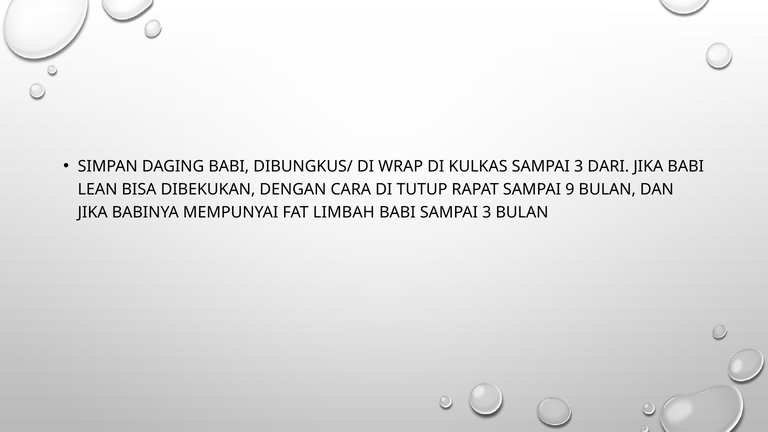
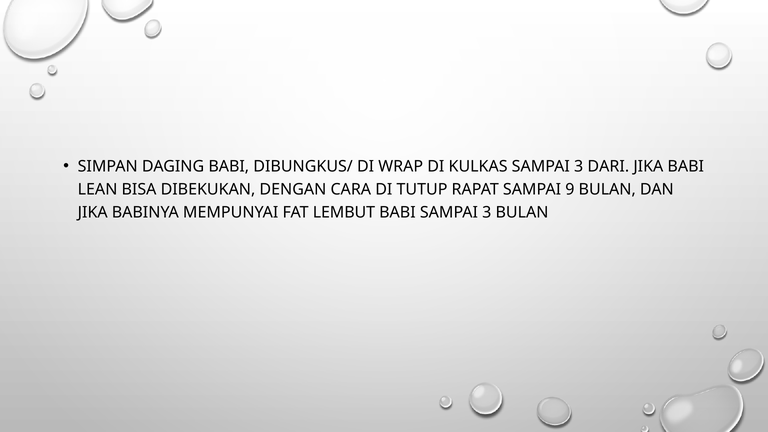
LIMBAH: LIMBAH -> LEMBUT
